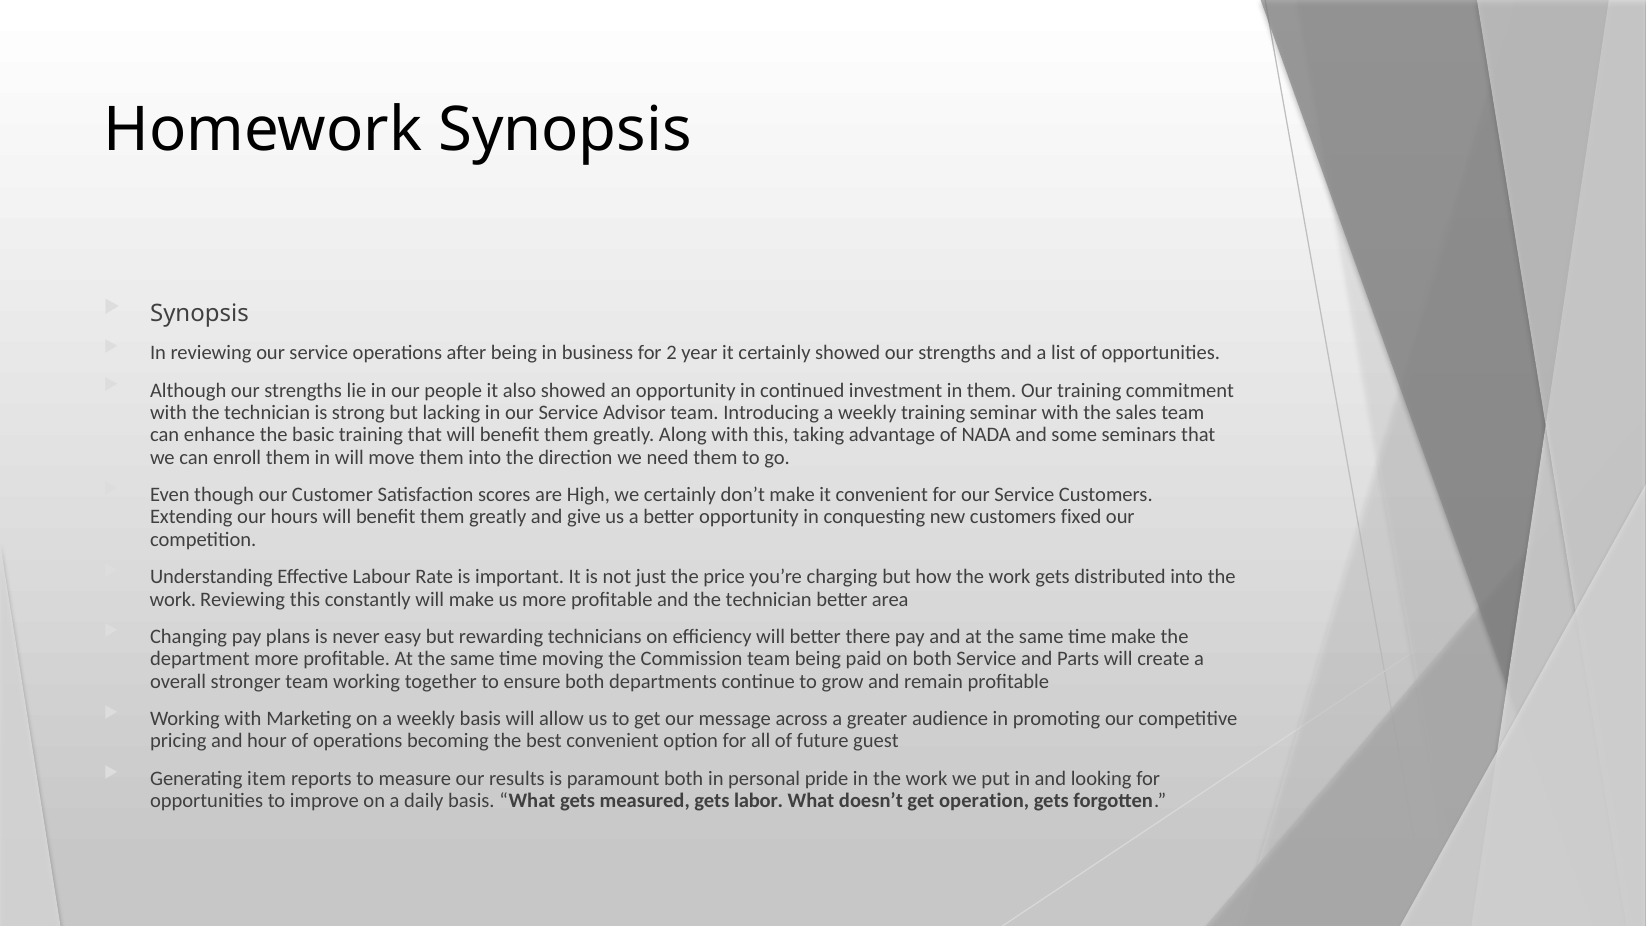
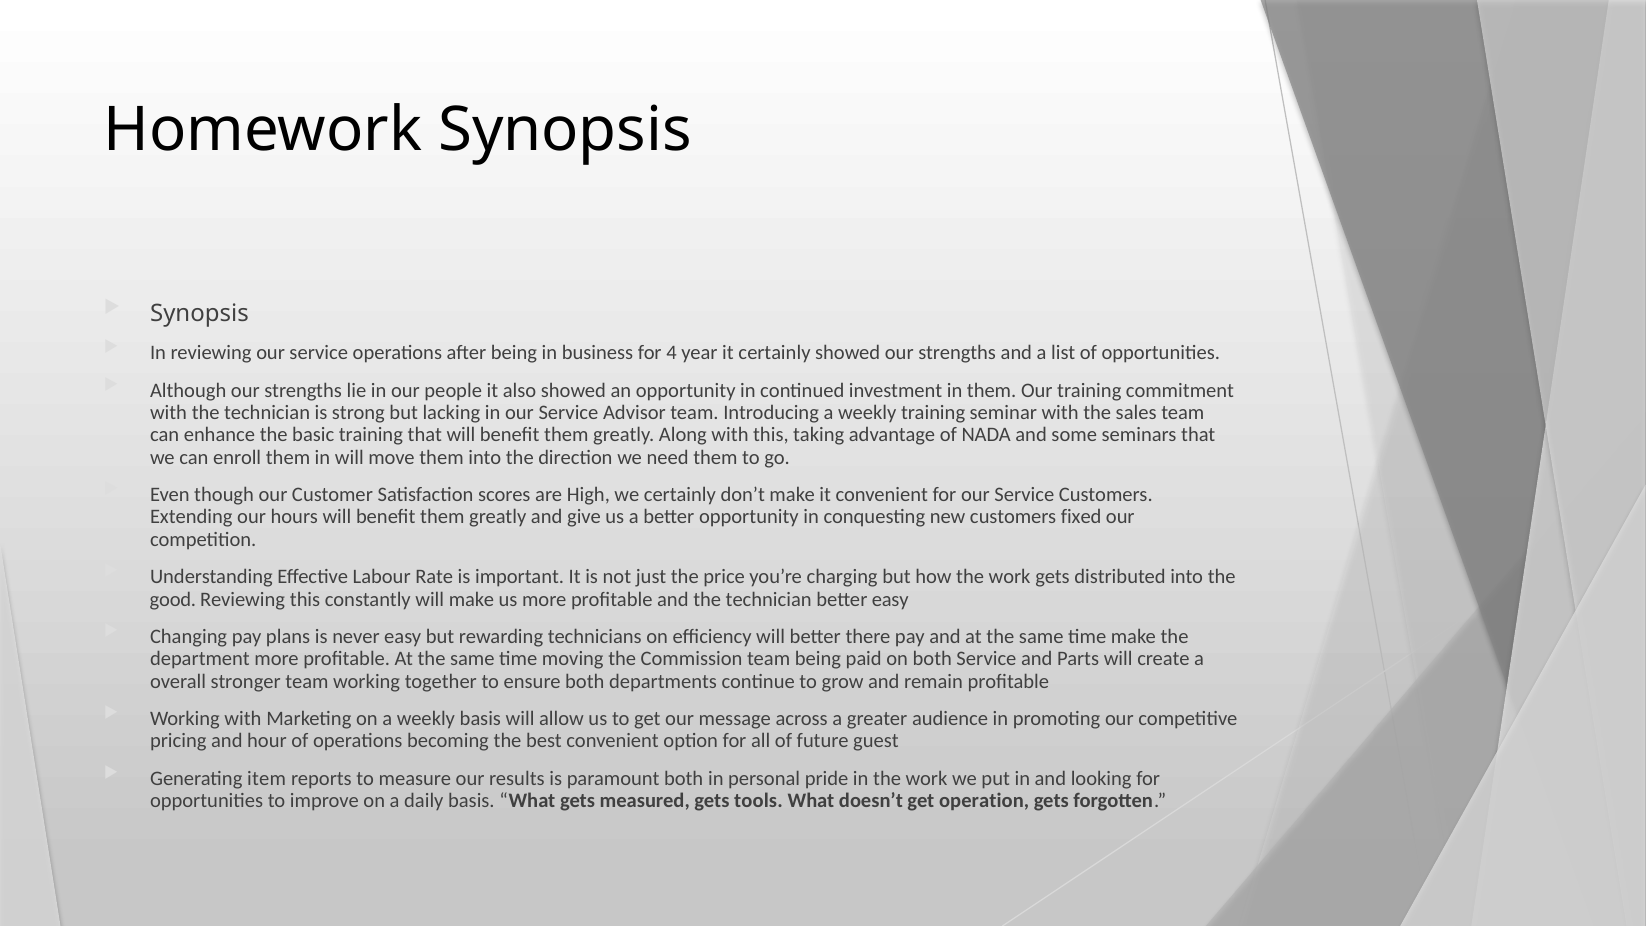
2: 2 -> 4
work at (173, 599): work -> good
better area: area -> easy
labor: labor -> tools
